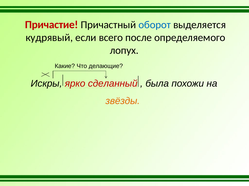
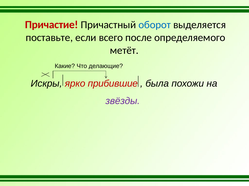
кудрявый: кудрявый -> поставьте
лопух: лопух -> метёт
сделанный: сделанный -> прибившие
звёзды colour: orange -> purple
